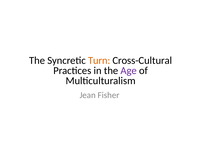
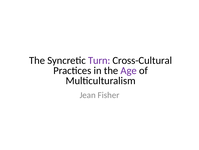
Turn colour: orange -> purple
